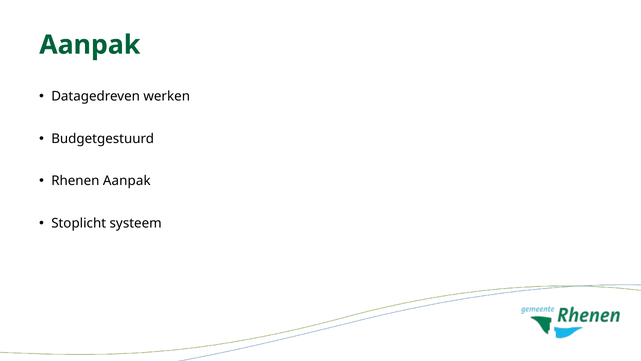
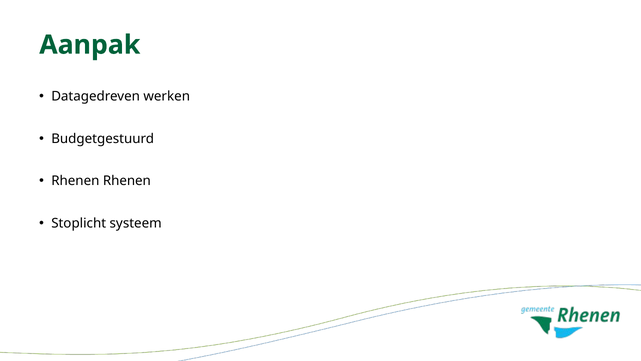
Rhenen Aanpak: Aanpak -> Rhenen
